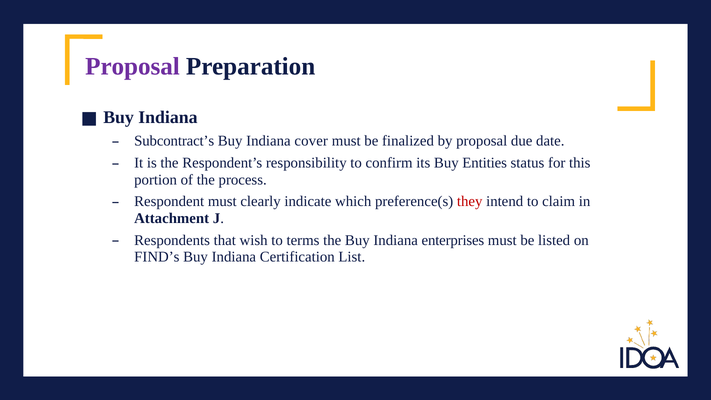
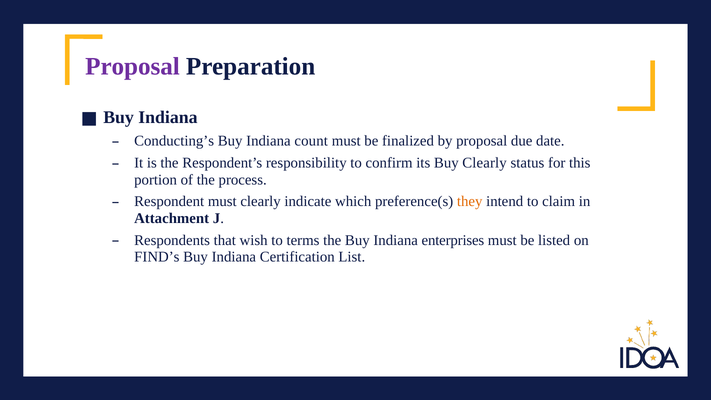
Subcontract’s: Subcontract’s -> Conducting’s
cover: cover -> count
Buy Entities: Entities -> Clearly
they colour: red -> orange
